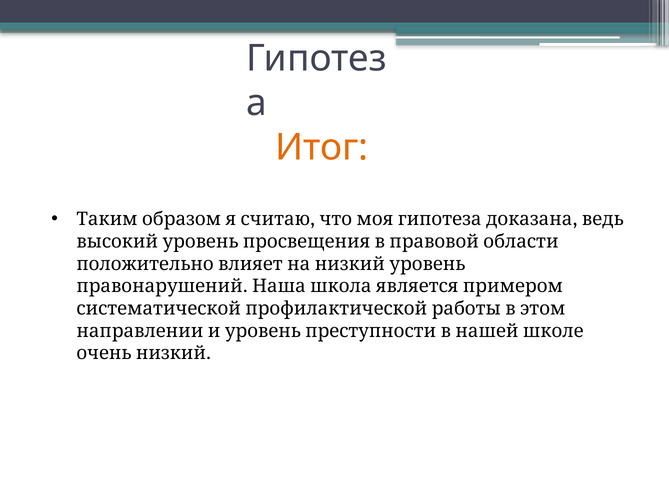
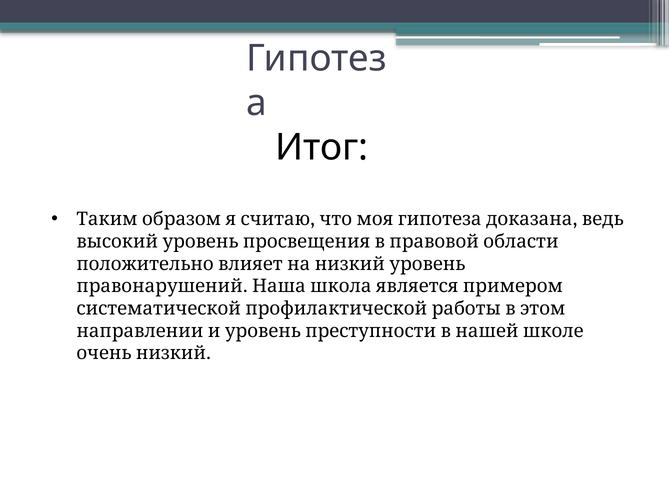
Итог colour: orange -> black
